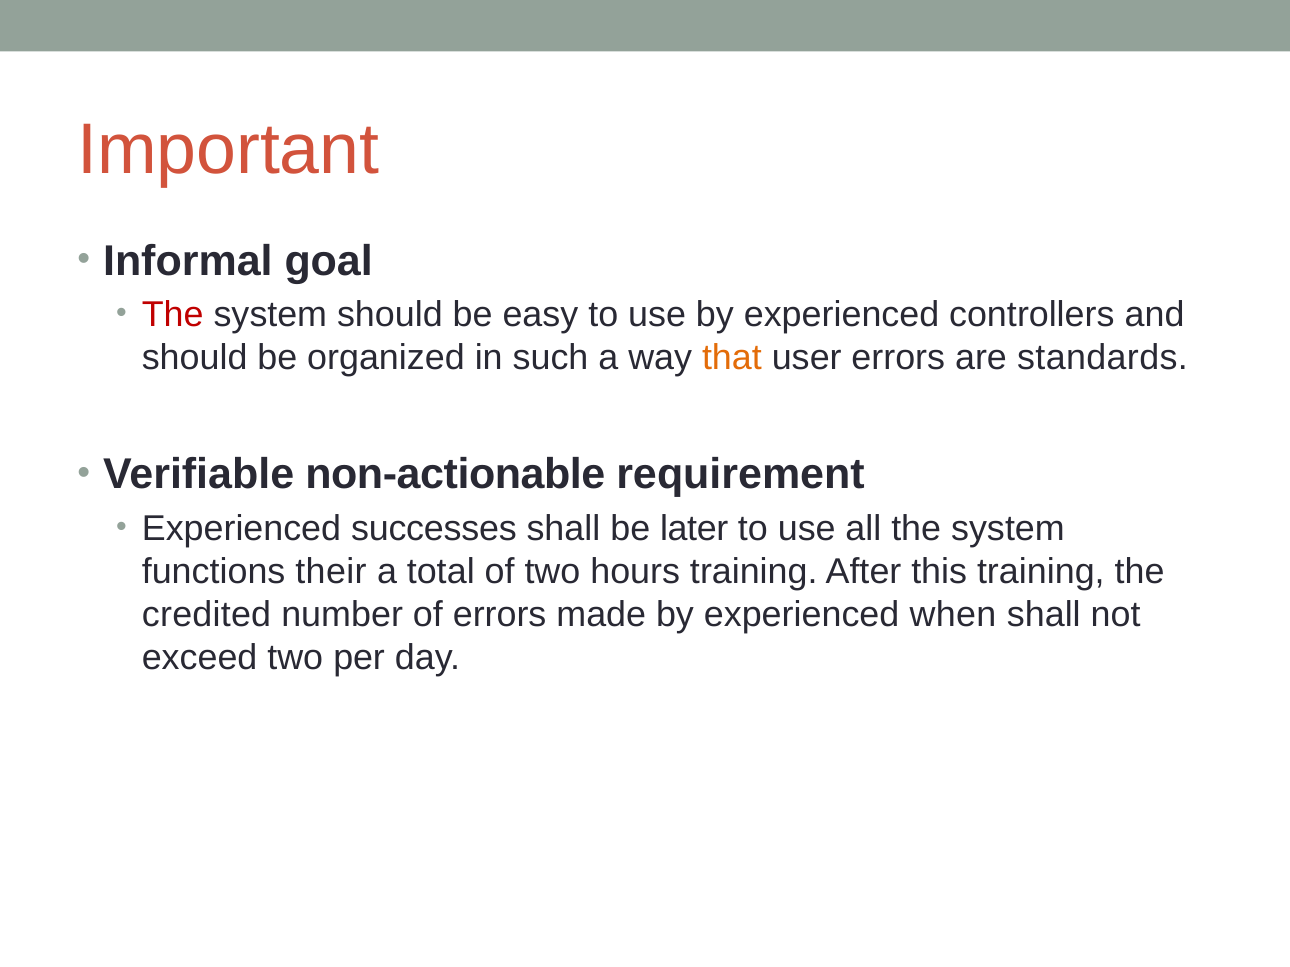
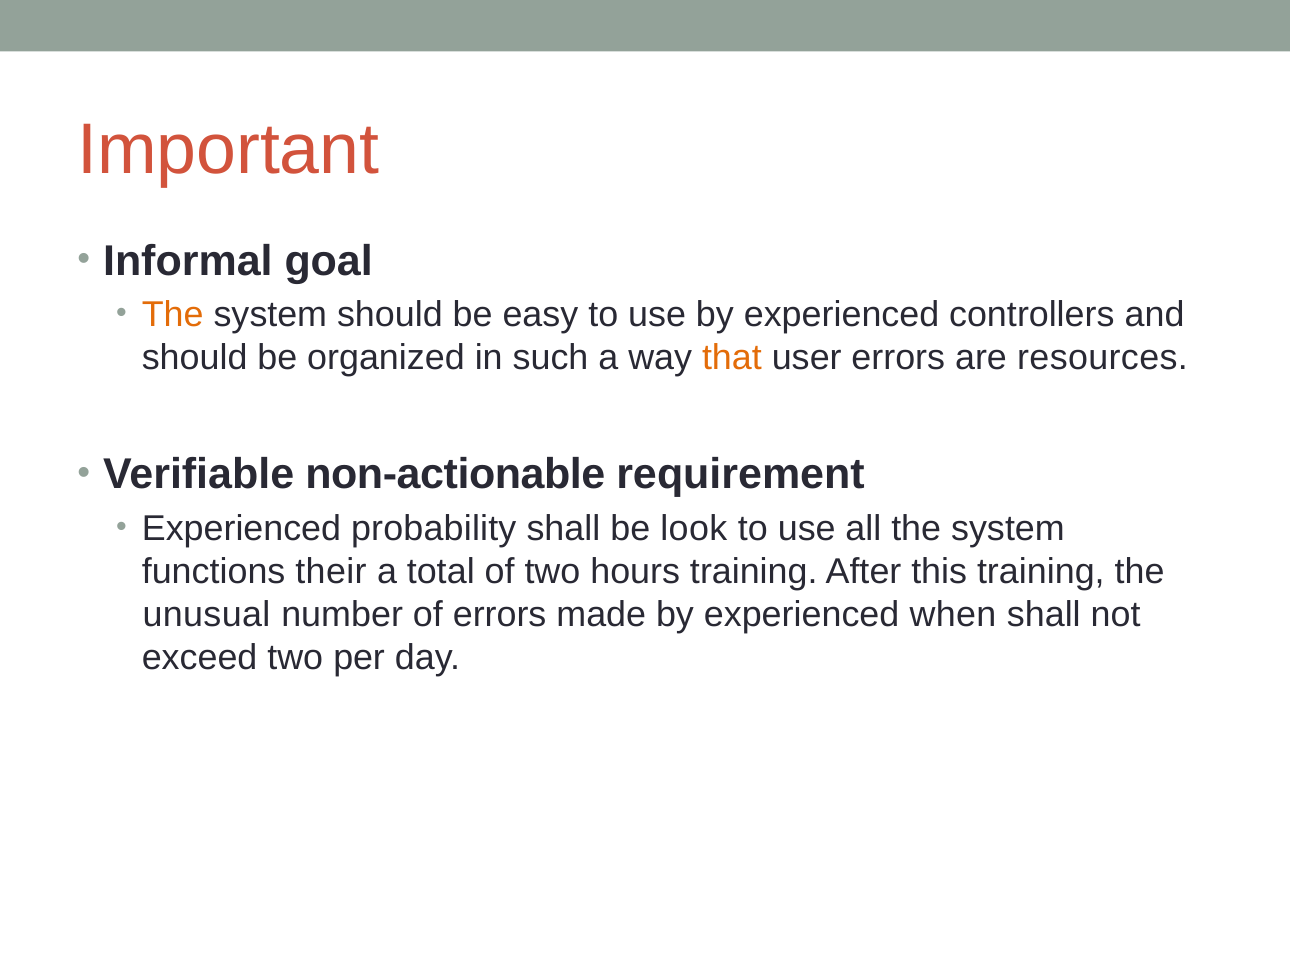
The at (173, 315) colour: red -> orange
standards: standards -> resources
successes: successes -> probability
later: later -> look
credited: credited -> unusual
